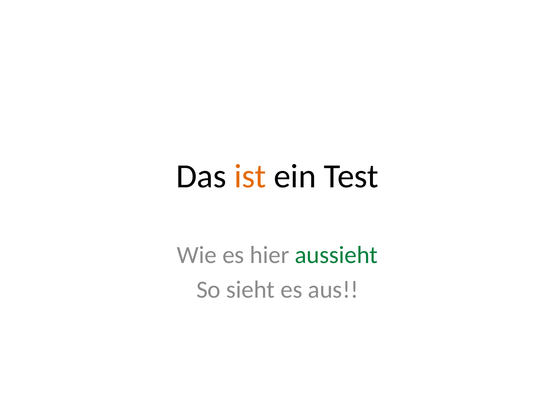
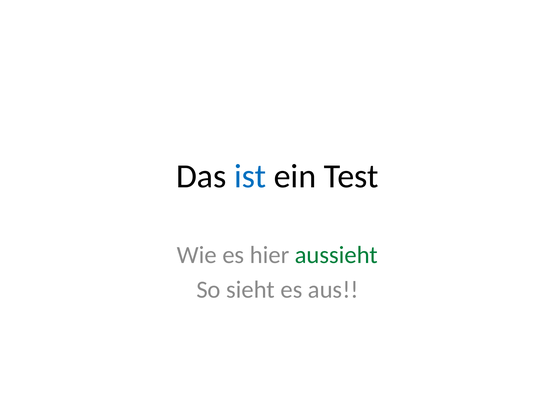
ist colour: orange -> blue
